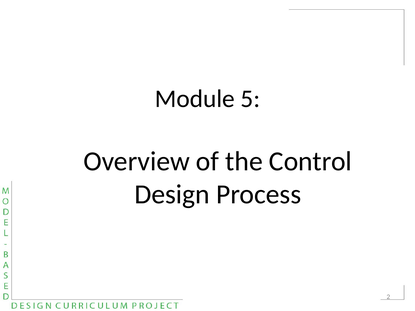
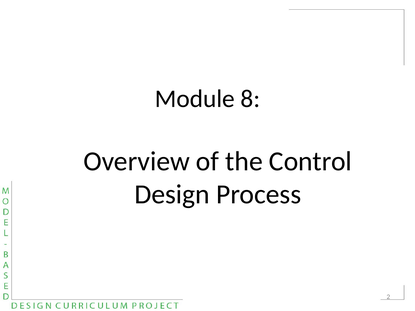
5: 5 -> 8
